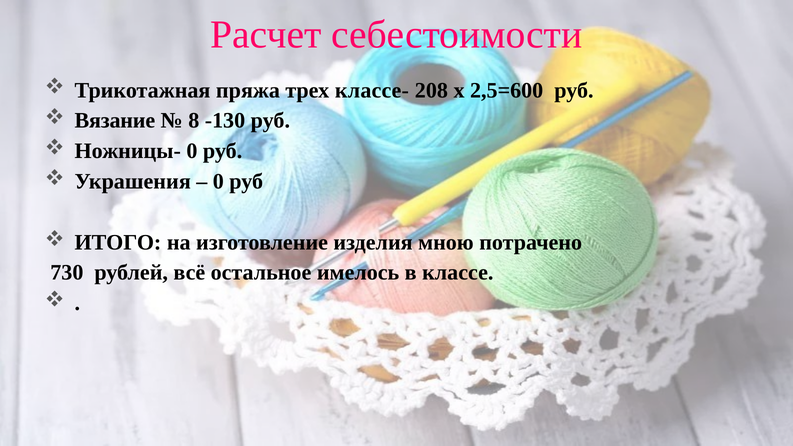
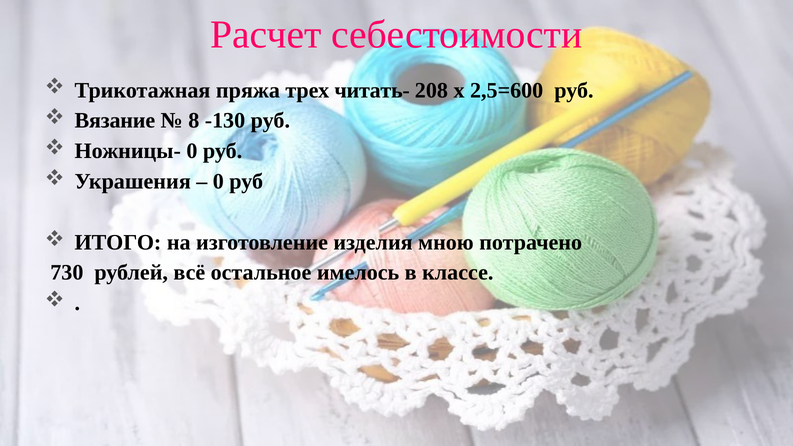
классе-: классе- -> читать-
